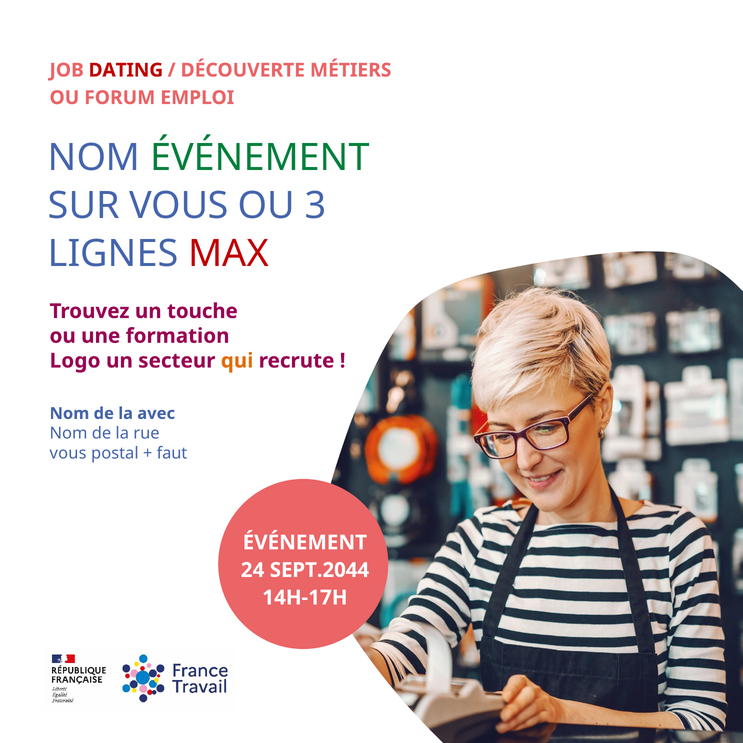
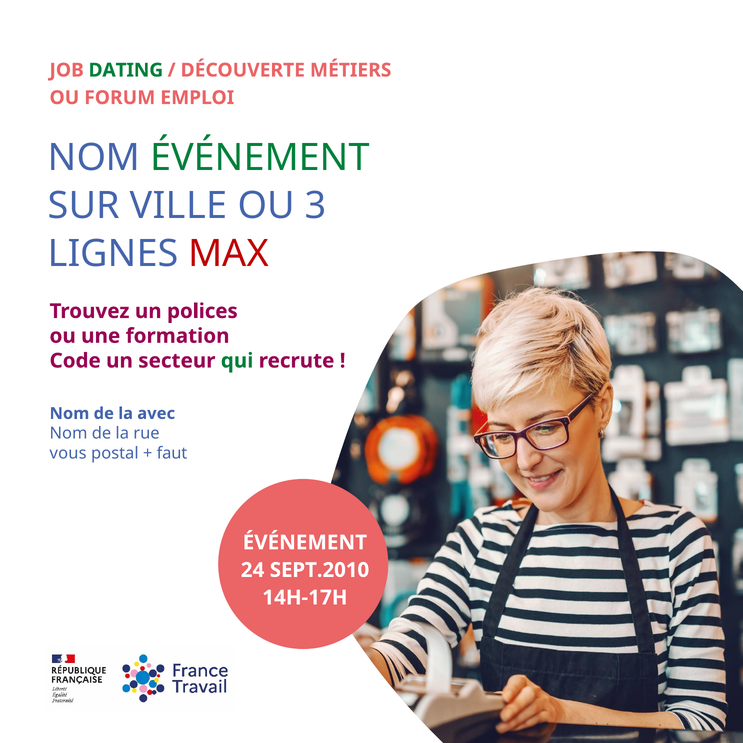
DATING colour: red -> green
SUR VOUS: VOUS -> VILLE
touche: touche -> polices
Logo: Logo -> Code
qui colour: orange -> green
SEPT.2044: SEPT.2044 -> SEPT.2010
